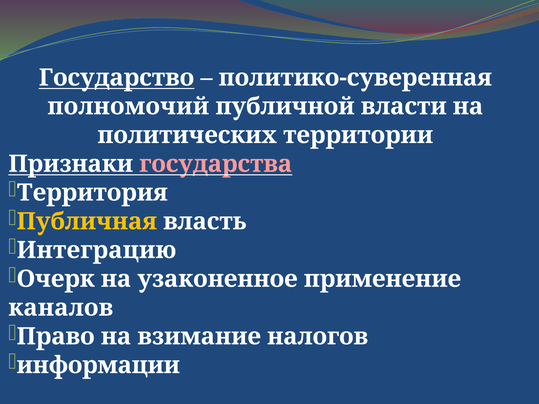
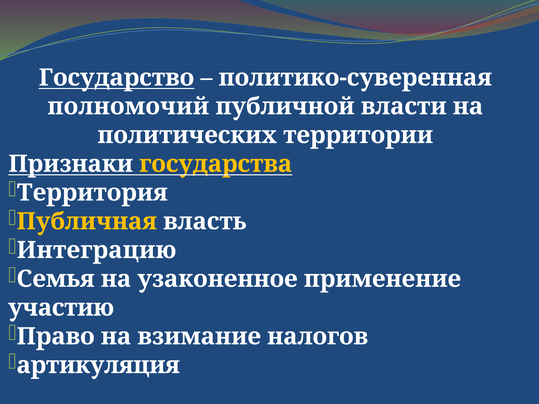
государства colour: pink -> yellow
Очерк: Очерк -> Семья
каналов: каналов -> участию
информации: информации -> артикуляция
